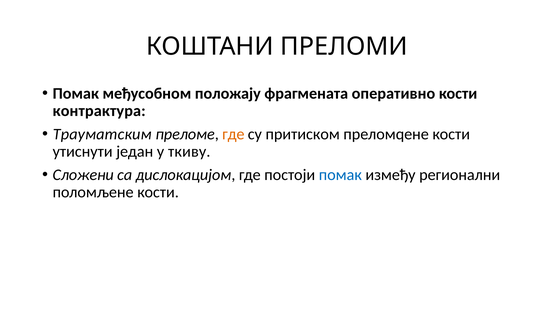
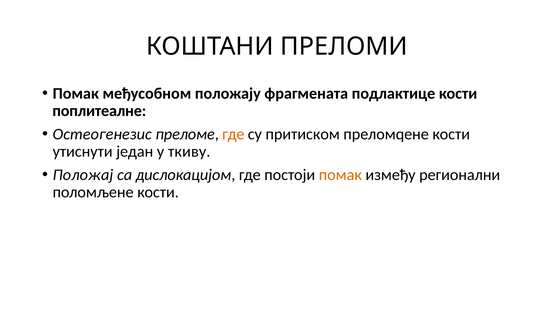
оперативно: оперативно -> подлактице
контрактура: контрактура -> поплитеалне
Трауматским: Трауматским -> Остеогенезис
Сложени: Сложени -> Положај
помак at (340, 175) colour: blue -> orange
